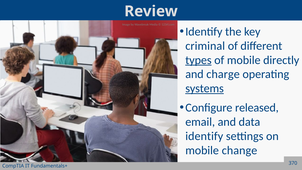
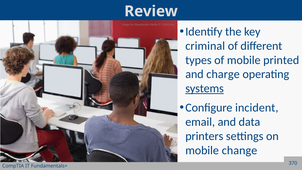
types underline: present -> none
directly: directly -> printed
released: released -> incident
identify at (204, 136): identify -> printers
